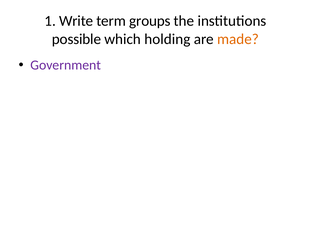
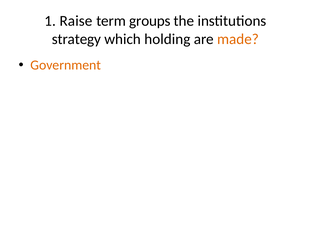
Write: Write -> Raise
possible: possible -> strategy
Government colour: purple -> orange
